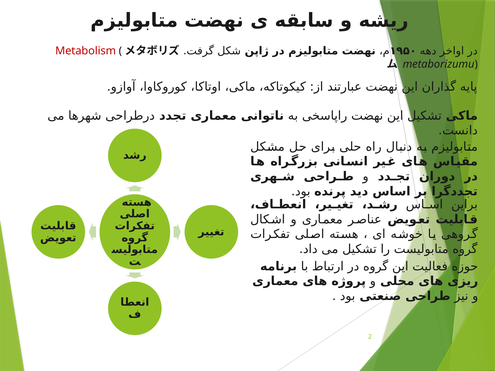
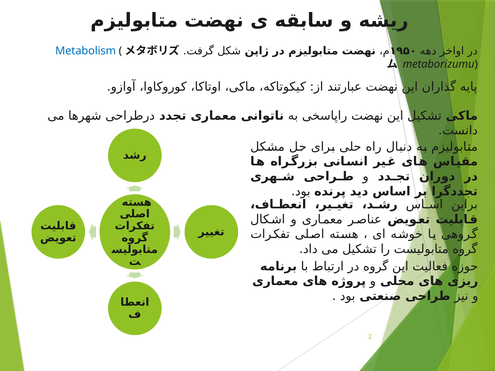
Metabolism colour: red -> blue
